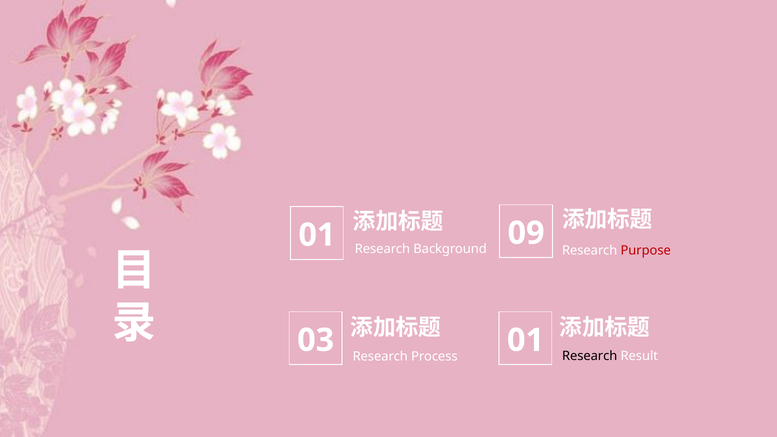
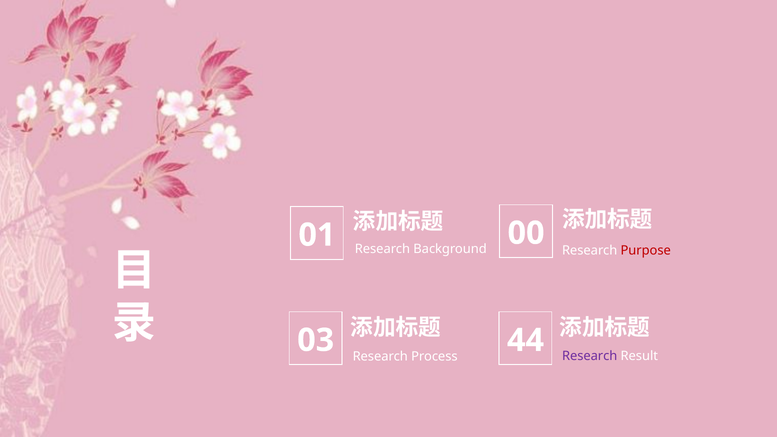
09: 09 -> 00
03 01: 01 -> 44
Research at (590, 356) colour: black -> purple
